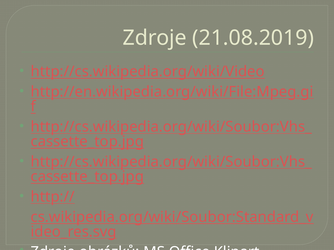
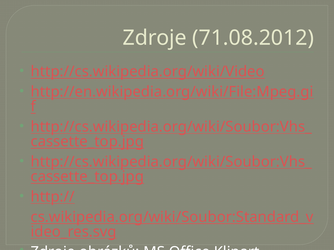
21.08.2019: 21.08.2019 -> 71.08.2012
